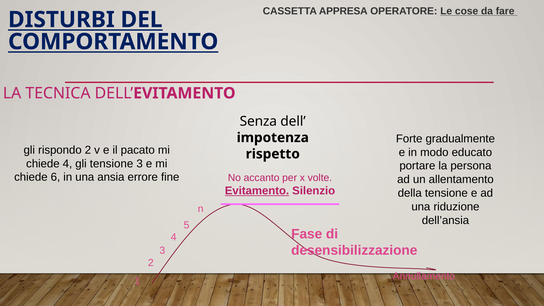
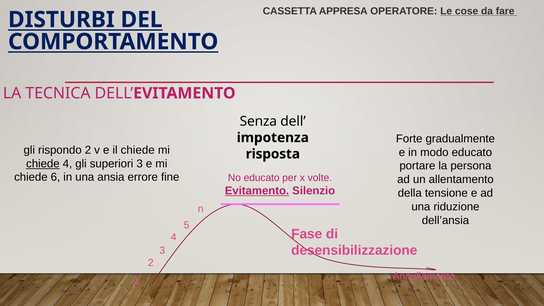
il pacato: pacato -> chiede
rispetto: rispetto -> risposta
chiede at (43, 164) underline: none -> present
gli tensione: tensione -> superiori
No accanto: accanto -> educato
